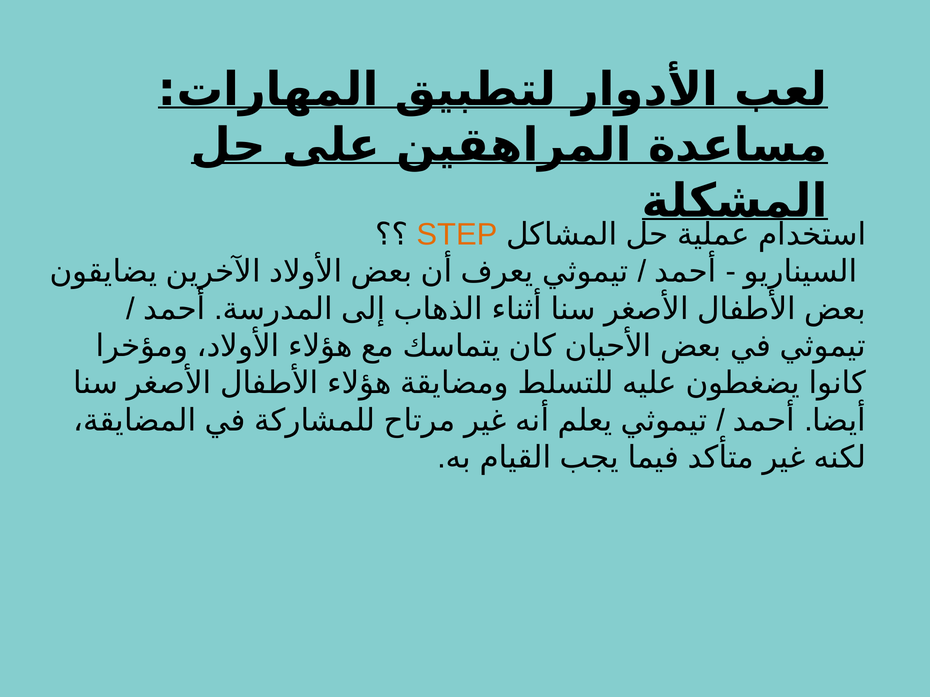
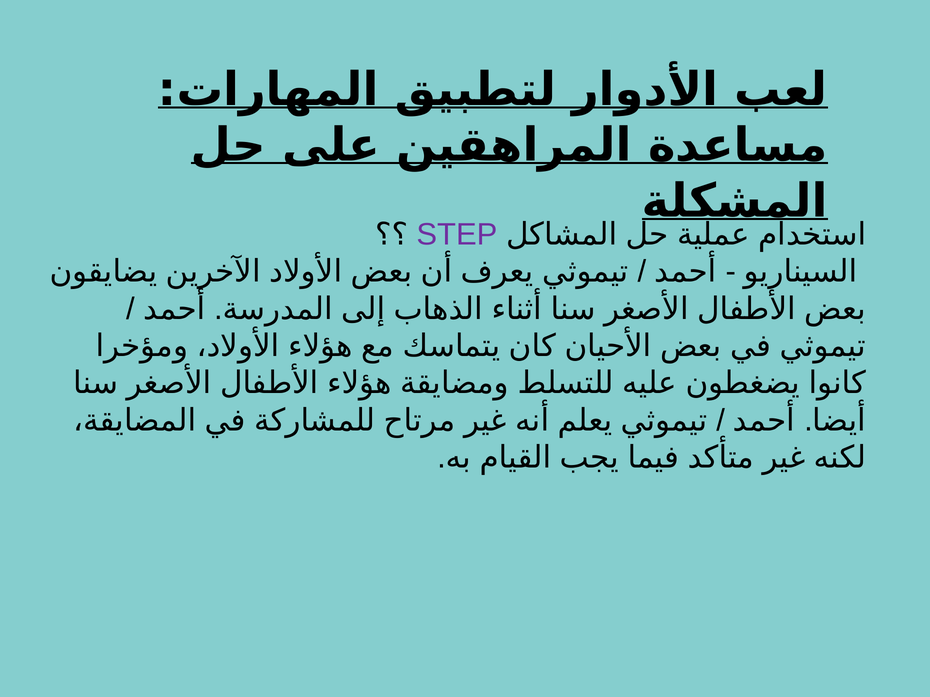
STEP colour: orange -> purple
